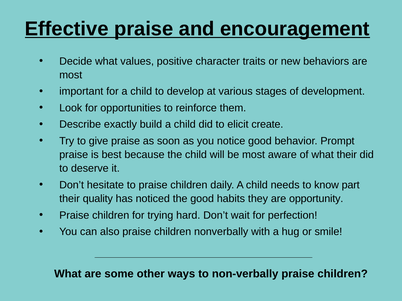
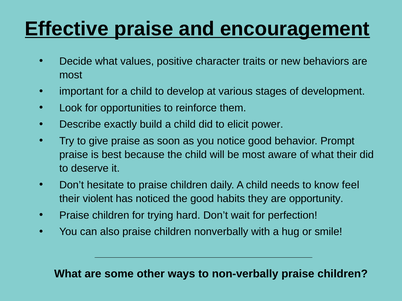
create: create -> power
part: part -> feel
quality: quality -> violent
